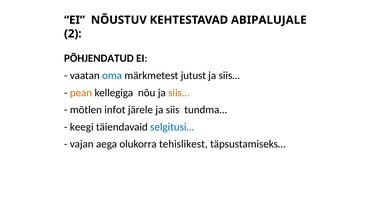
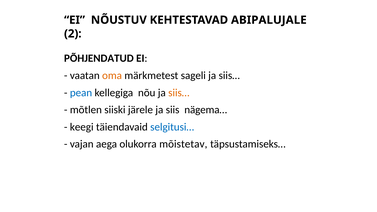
oma colour: blue -> orange
jutust: jutust -> sageli
pean colour: orange -> blue
infot: infot -> siiski
tundma…: tundma… -> nägema…
tehislikest: tehislikest -> mõistetav
